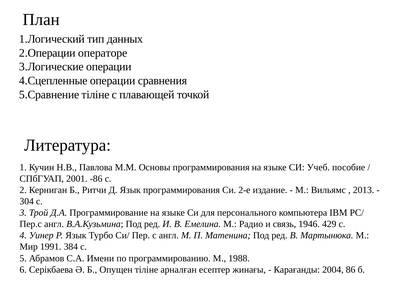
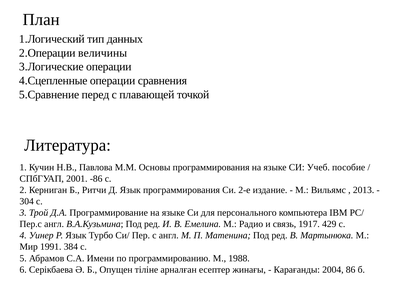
операторе: операторе -> величины
тіліне at (95, 95): тіліне -> перед
1946: 1946 -> 1917
